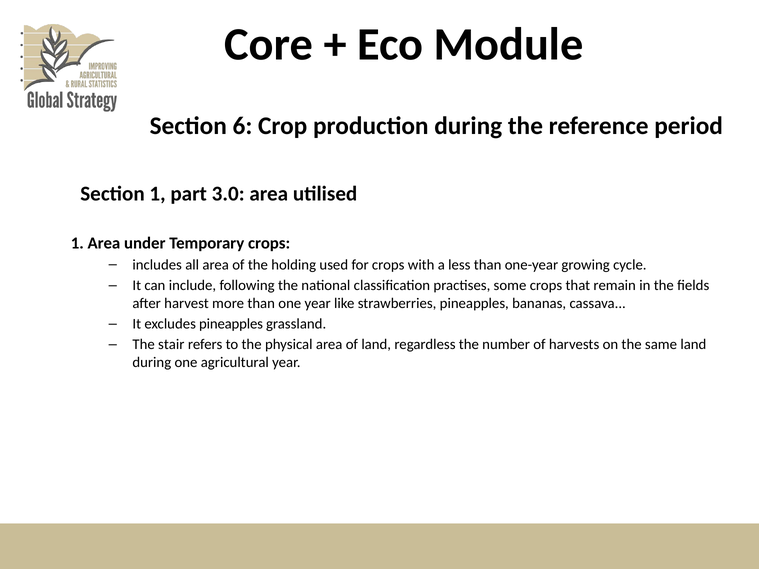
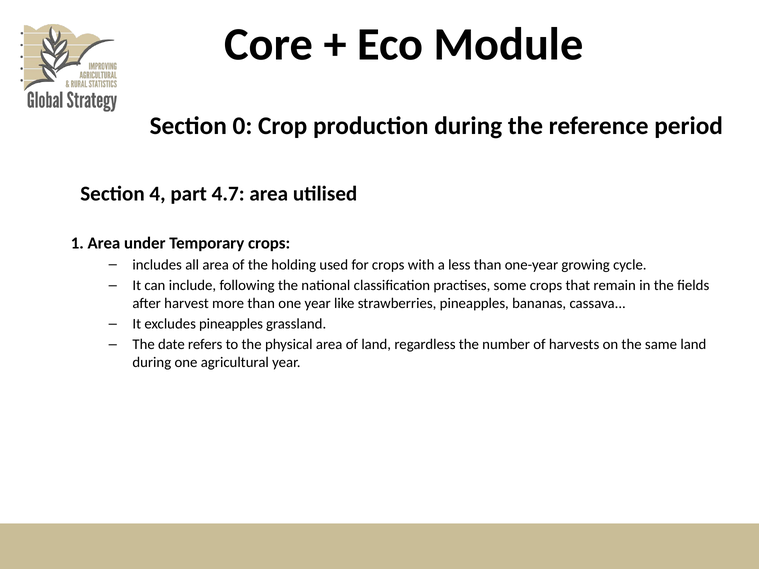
6: 6 -> 0
Section 1: 1 -> 4
3.0: 3.0 -> 4.7
stair: stair -> date
